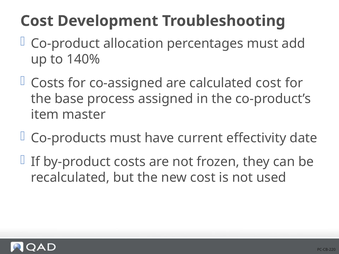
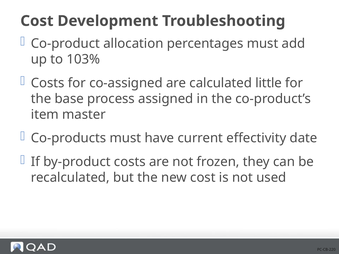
140%: 140% -> 103%
calculated cost: cost -> little
